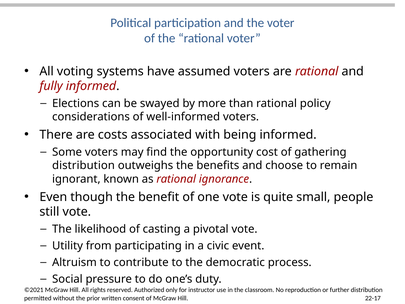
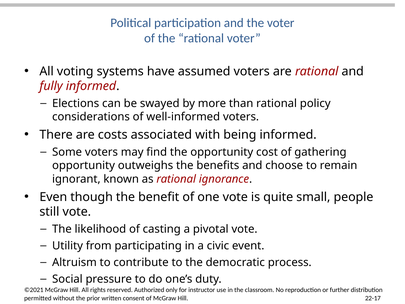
distribution at (83, 165): distribution -> opportunity
